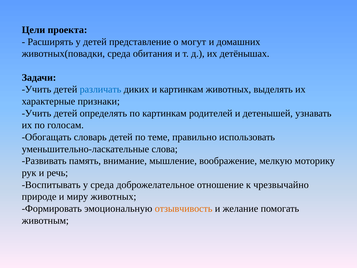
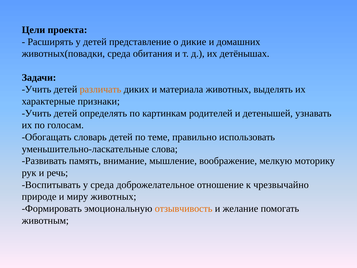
могут: могут -> дикие
различать colour: blue -> orange
и картинкам: картинкам -> материала
